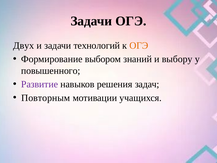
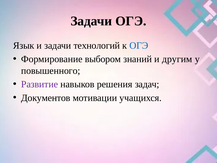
Двух: Двух -> Язык
ОГЭ at (139, 46) colour: orange -> blue
выбору: выбору -> другим
Повторным: Повторным -> Документов
